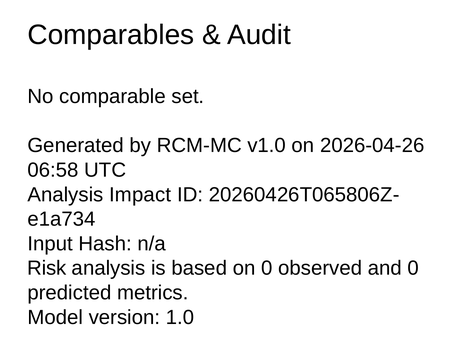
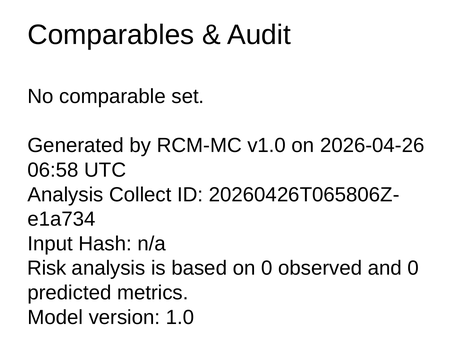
Impact: Impact -> Collect
